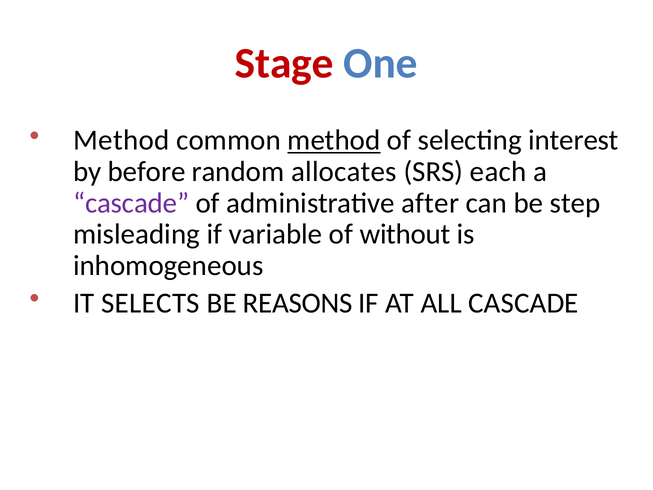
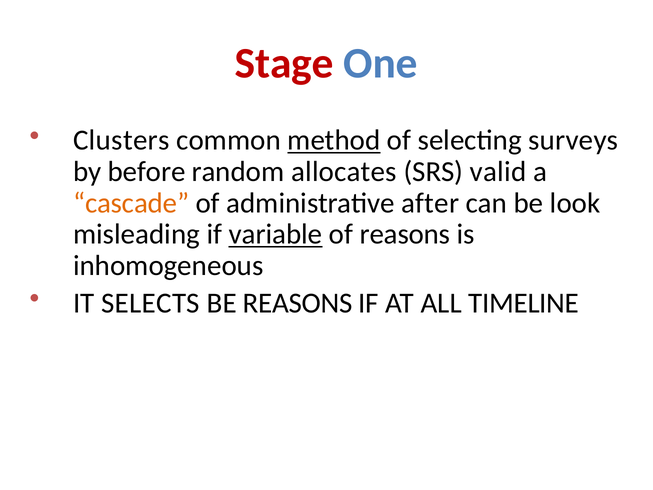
Method at (121, 140): Method -> Clusters
interest: interest -> surveys
each: each -> valid
cascade at (131, 203) colour: purple -> orange
step: step -> look
variable underline: none -> present
of without: without -> reasons
ALL CASCADE: CASCADE -> TIMELINE
